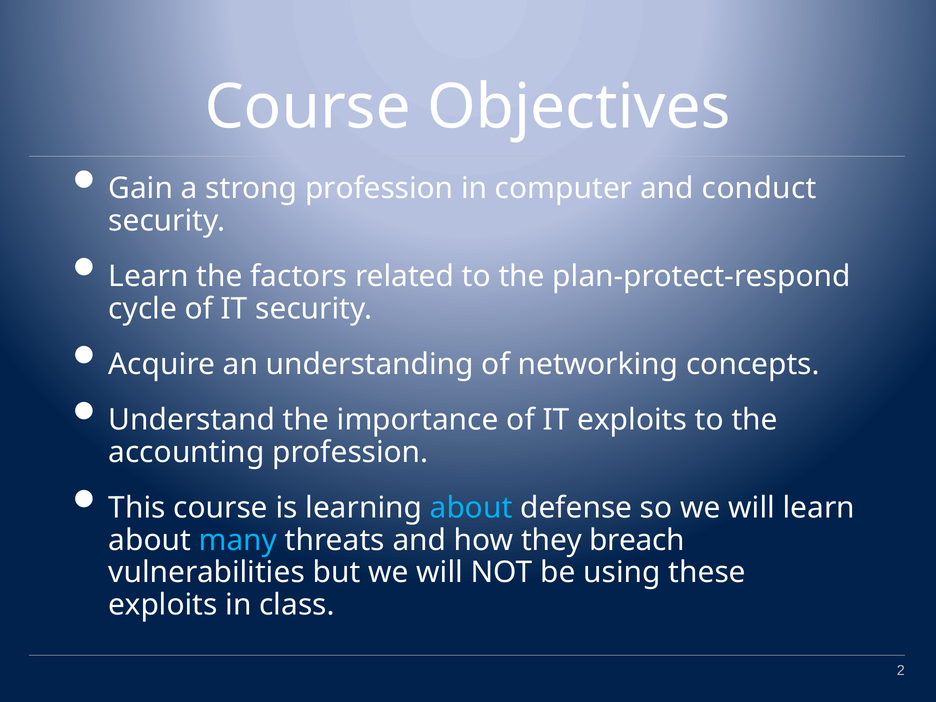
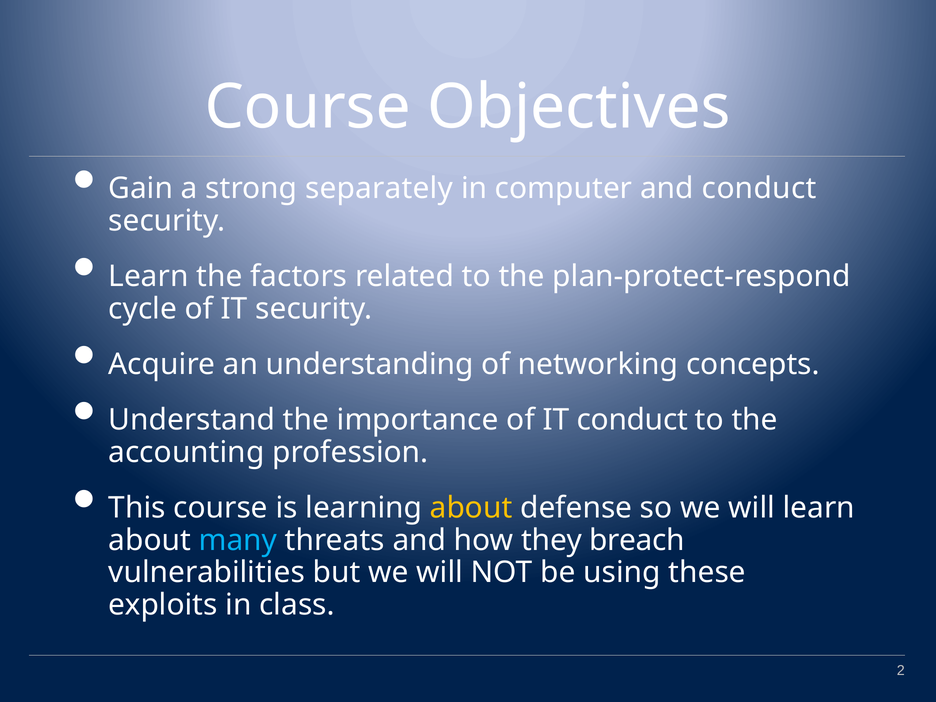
strong profession: profession -> separately
IT exploits: exploits -> conduct
about at (471, 508) colour: light blue -> yellow
